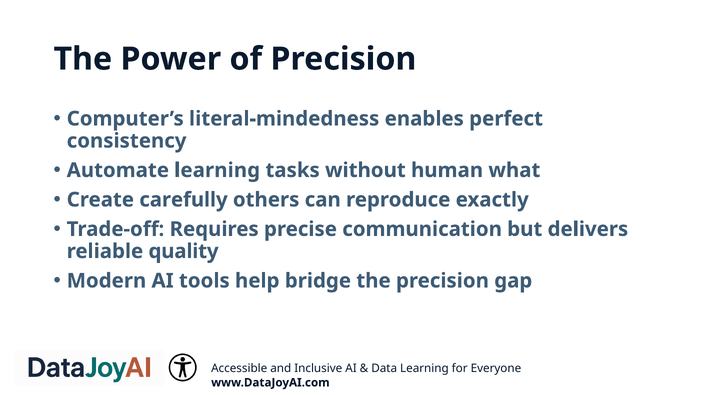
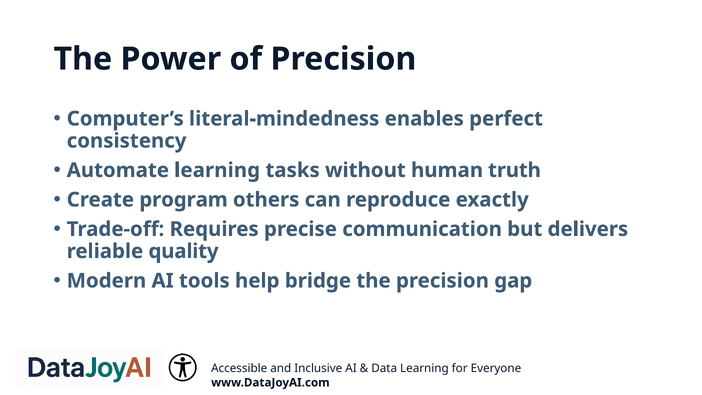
what: what -> truth
carefully: carefully -> program
